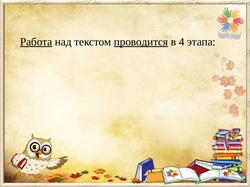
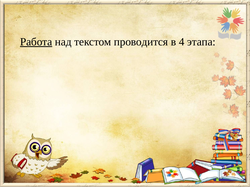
проводится underline: present -> none
